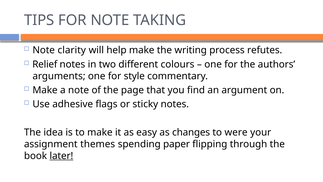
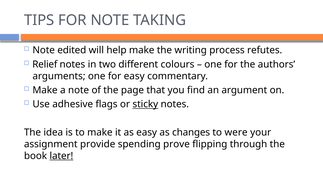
clarity: clarity -> edited
for style: style -> easy
sticky underline: none -> present
themes: themes -> provide
paper: paper -> prove
